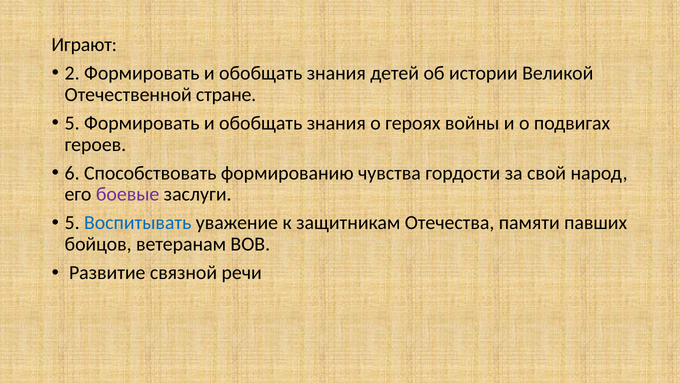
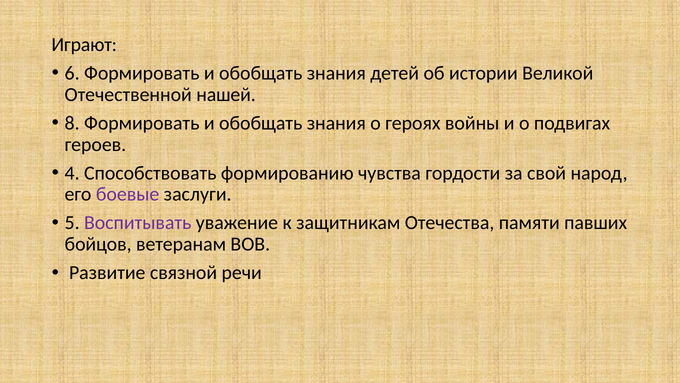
2: 2 -> 6
стране: стране -> нашей
5 at (72, 123): 5 -> 8
6: 6 -> 4
Воспитывать colour: blue -> purple
